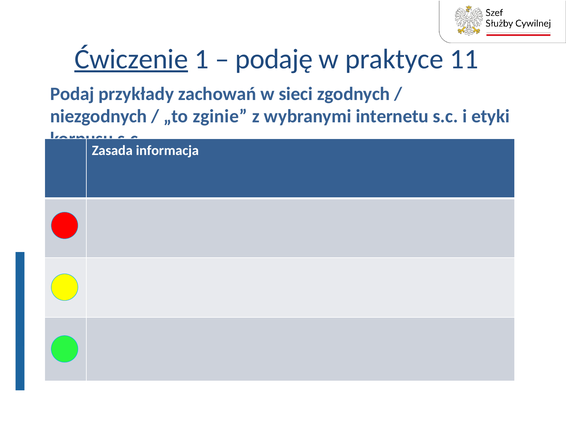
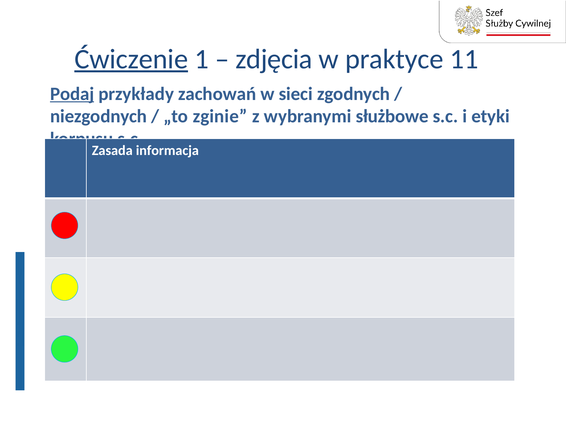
podaję: podaję -> zdjęcia
Podaj underline: none -> present
internetu: internetu -> służbowe
